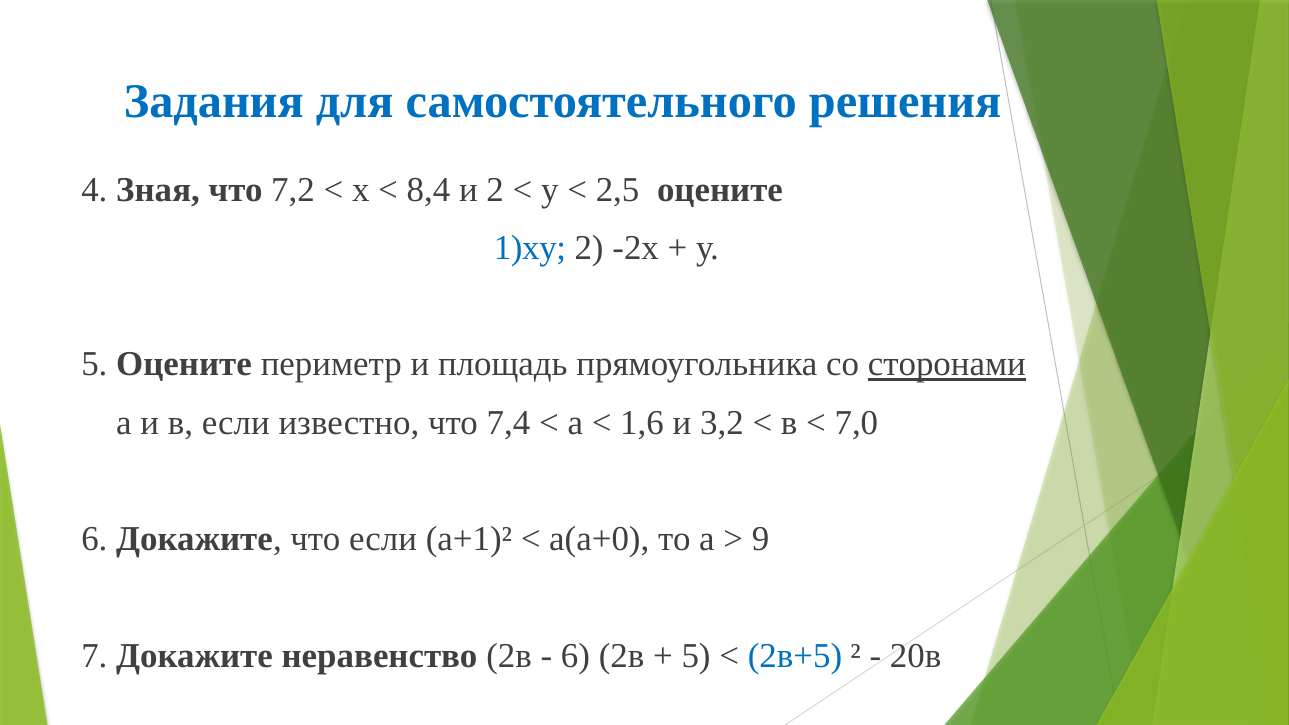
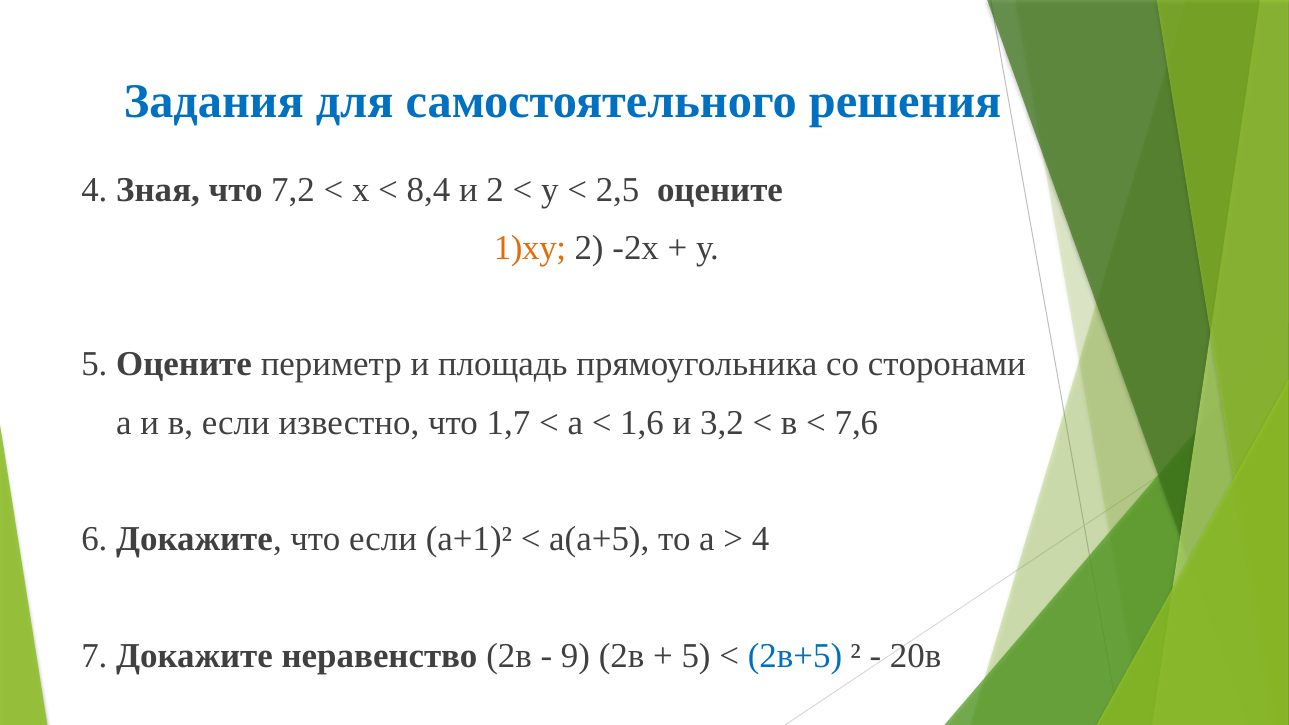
1)ху colour: blue -> orange
сторонами underline: present -> none
7,4: 7,4 -> 1,7
7,0: 7,0 -> 7,6
а(а+0: а(а+0 -> а(а+5
9 at (761, 539): 9 -> 4
6 at (575, 656): 6 -> 9
